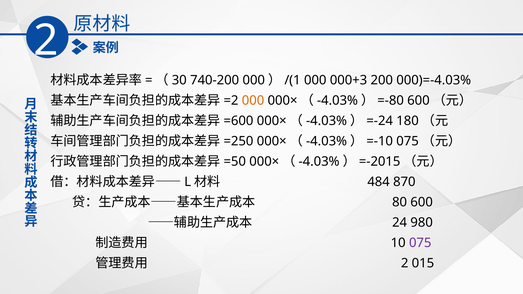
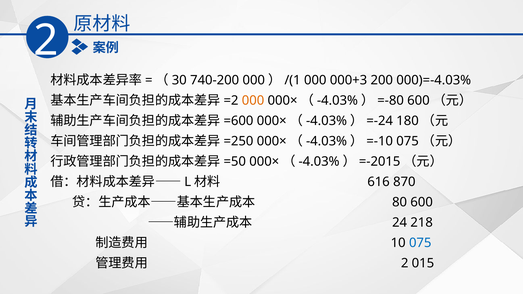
484: 484 -> 616
980: 980 -> 218
075 colour: purple -> blue
